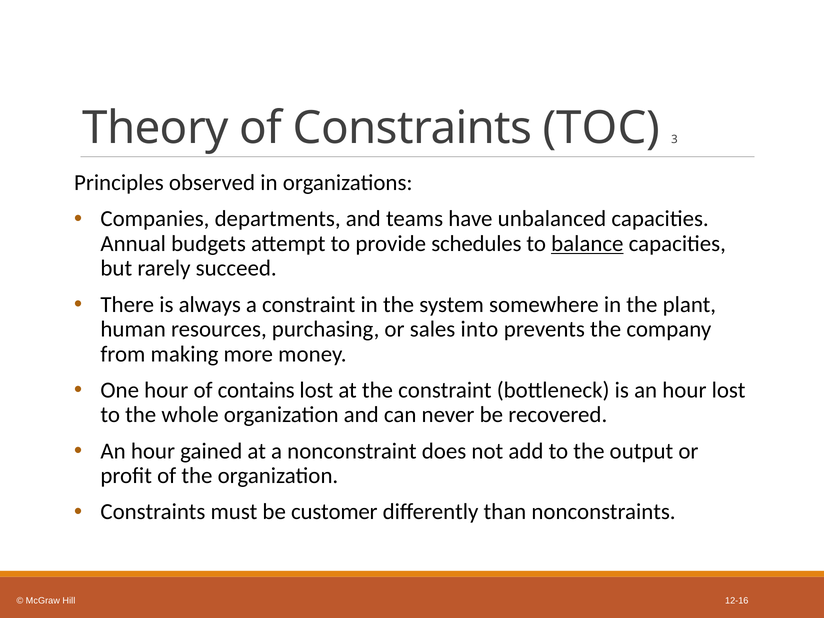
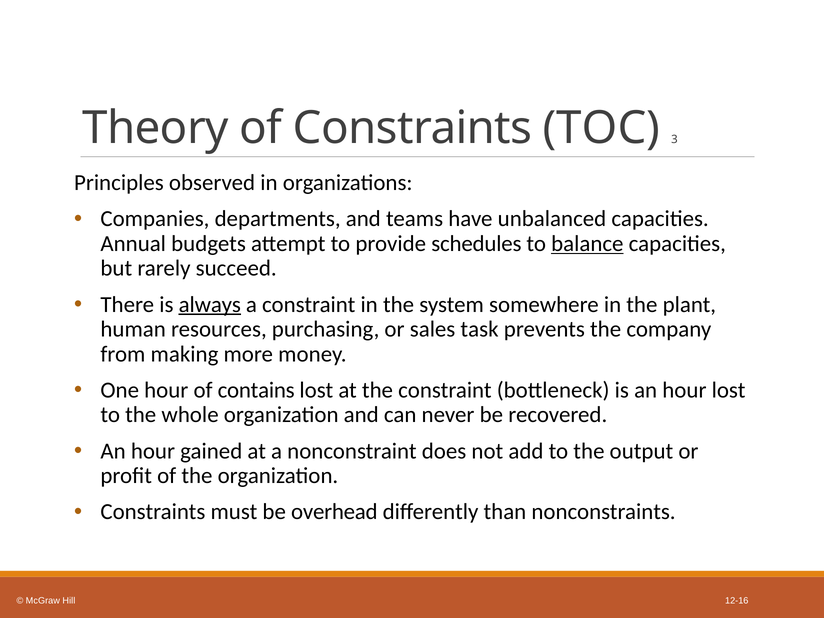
always underline: none -> present
into: into -> task
customer: customer -> overhead
